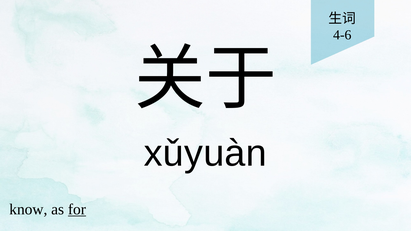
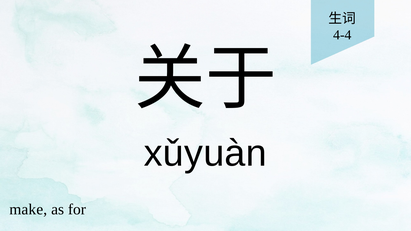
4-6: 4-6 -> 4-4
know: know -> make
for underline: present -> none
